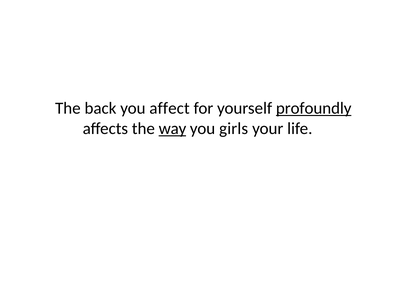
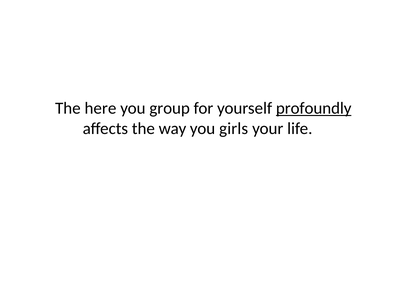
back: back -> here
affect: affect -> group
way underline: present -> none
